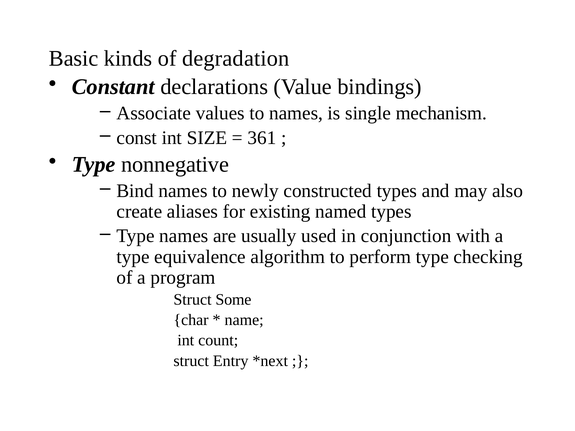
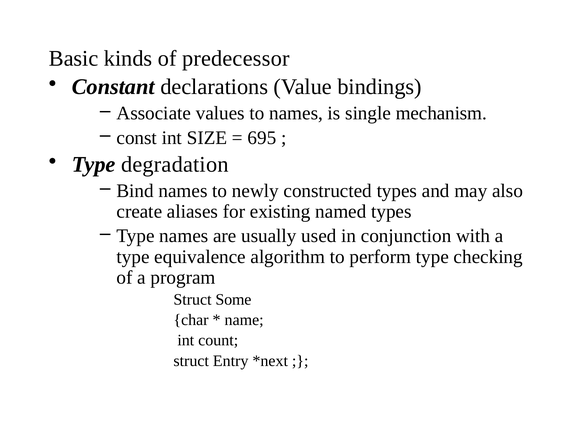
degradation: degradation -> predecessor
361: 361 -> 695
nonnegative: nonnegative -> degradation
